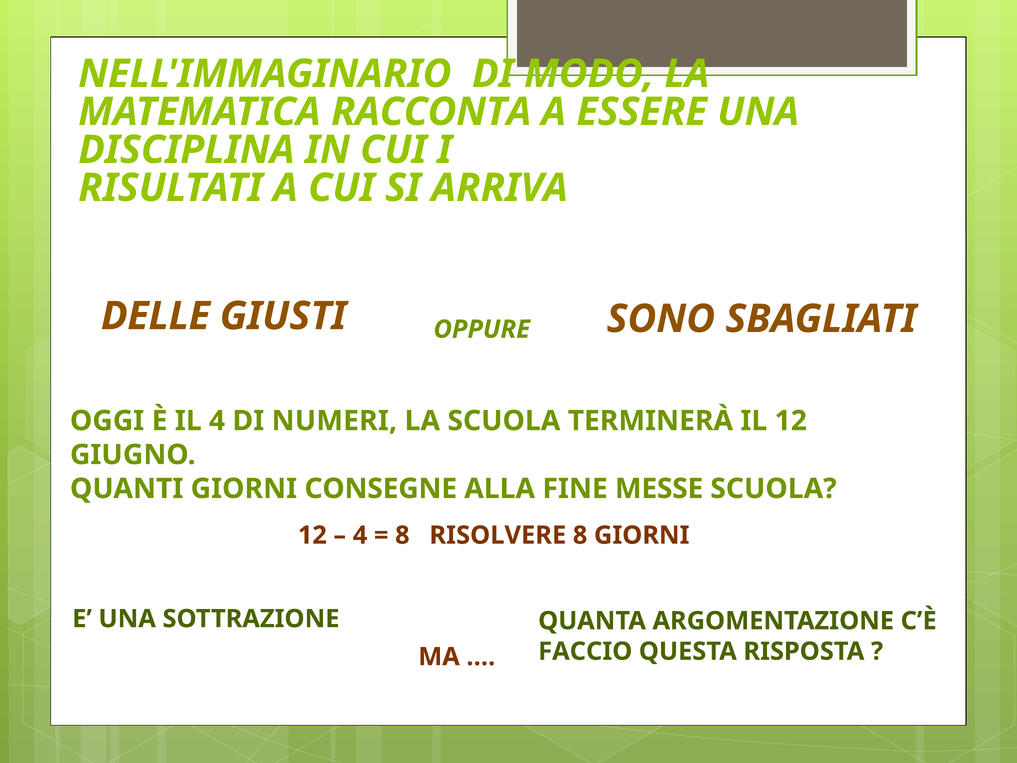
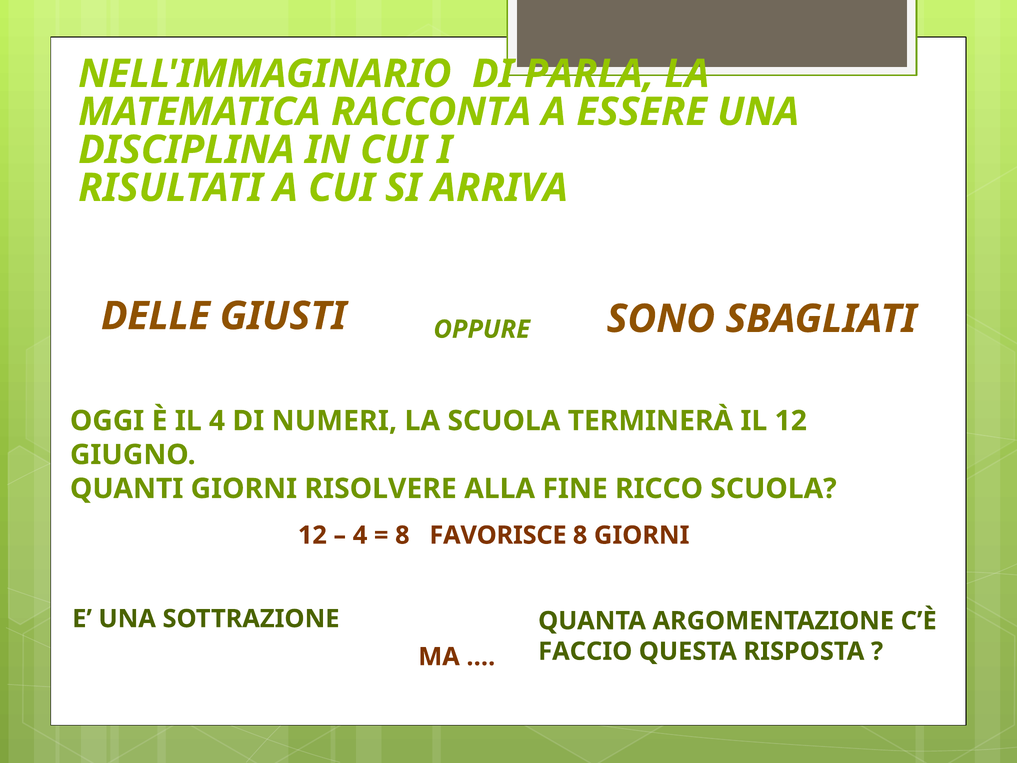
MODO: MODO -> PARLA
CONSEGNE: CONSEGNE -> RISOLVERE
MESSE: MESSE -> RICCO
RISOLVERE: RISOLVERE -> FAVORISCE
